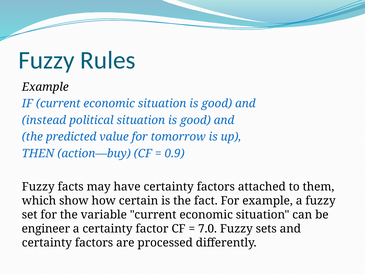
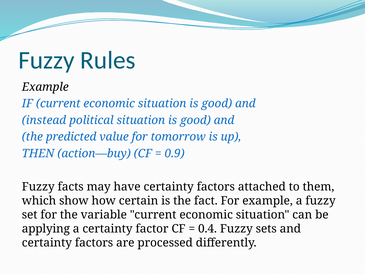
engineer: engineer -> applying
7.0: 7.0 -> 0.4
